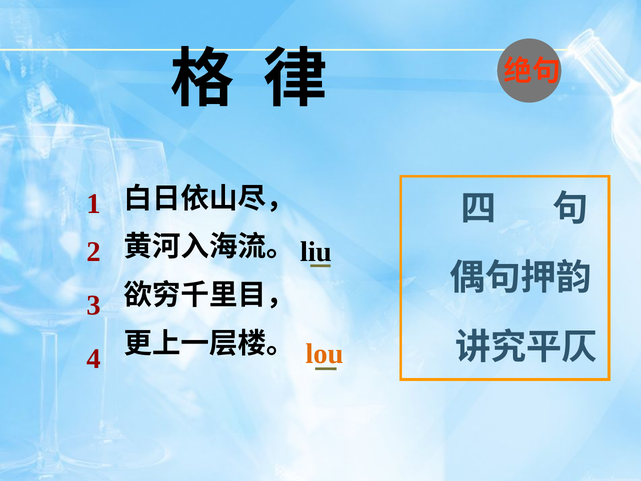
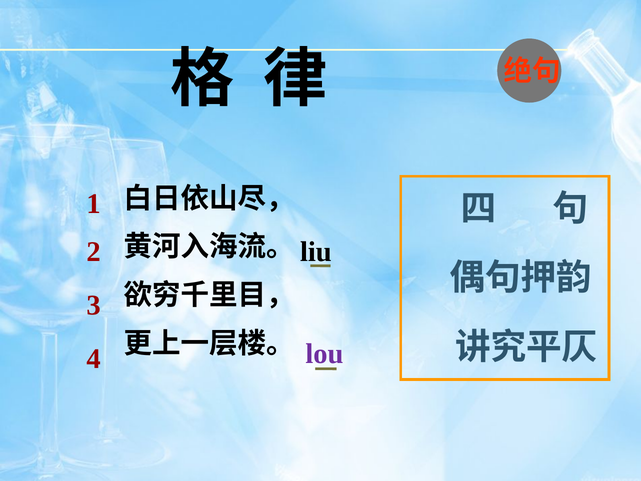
lou colour: orange -> purple
